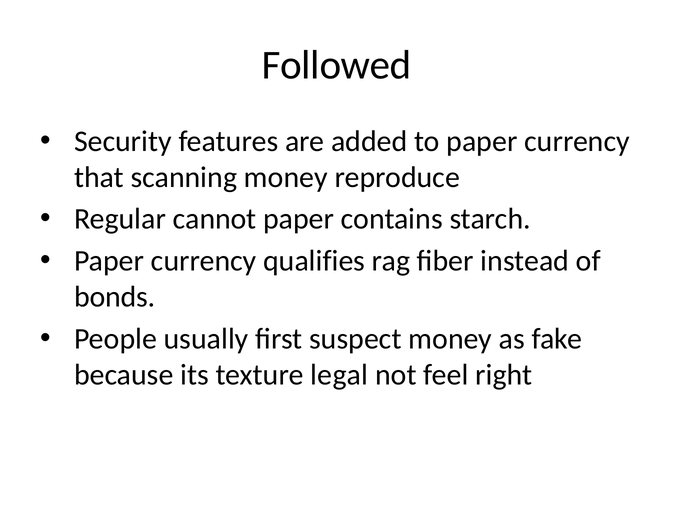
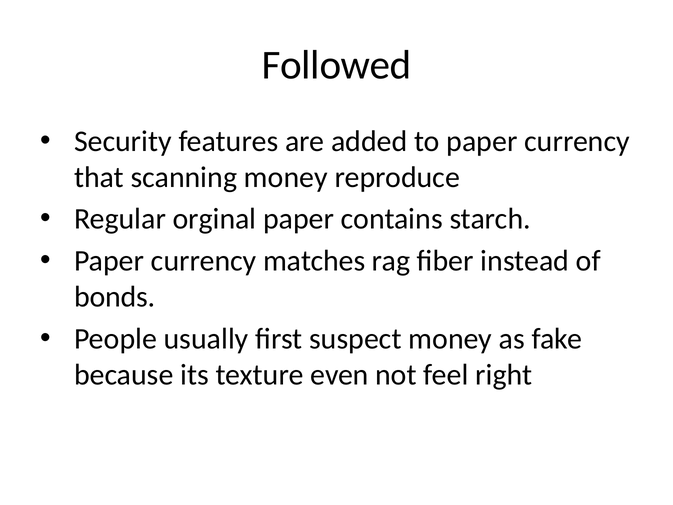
cannot: cannot -> orginal
qualifies: qualifies -> matches
legal: legal -> even
